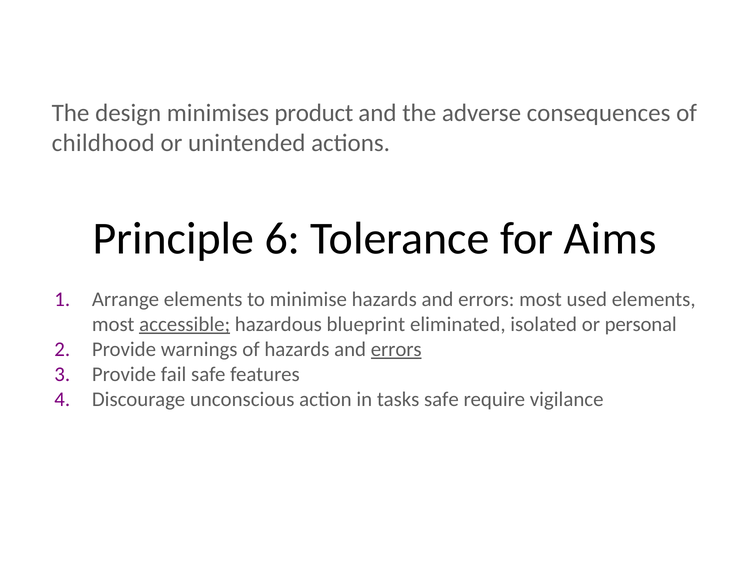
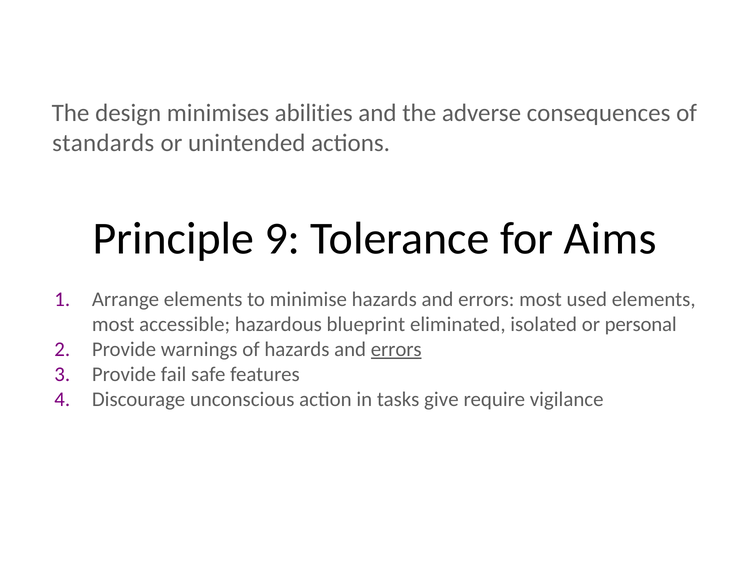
product: product -> abilities
childhood: childhood -> standards
6: 6 -> 9
accessible underline: present -> none
tasks safe: safe -> give
